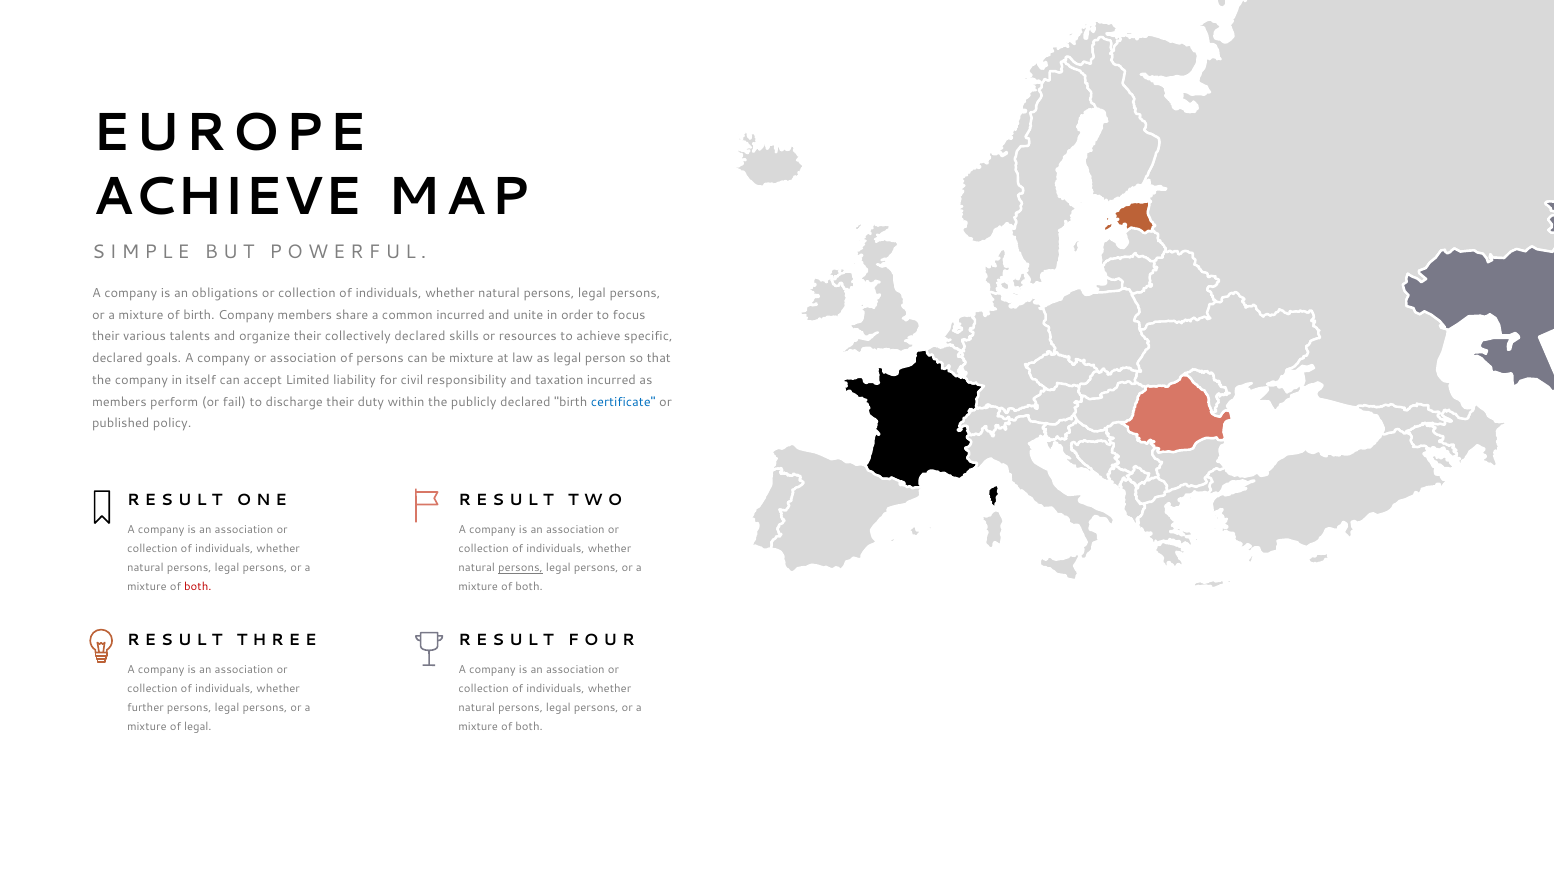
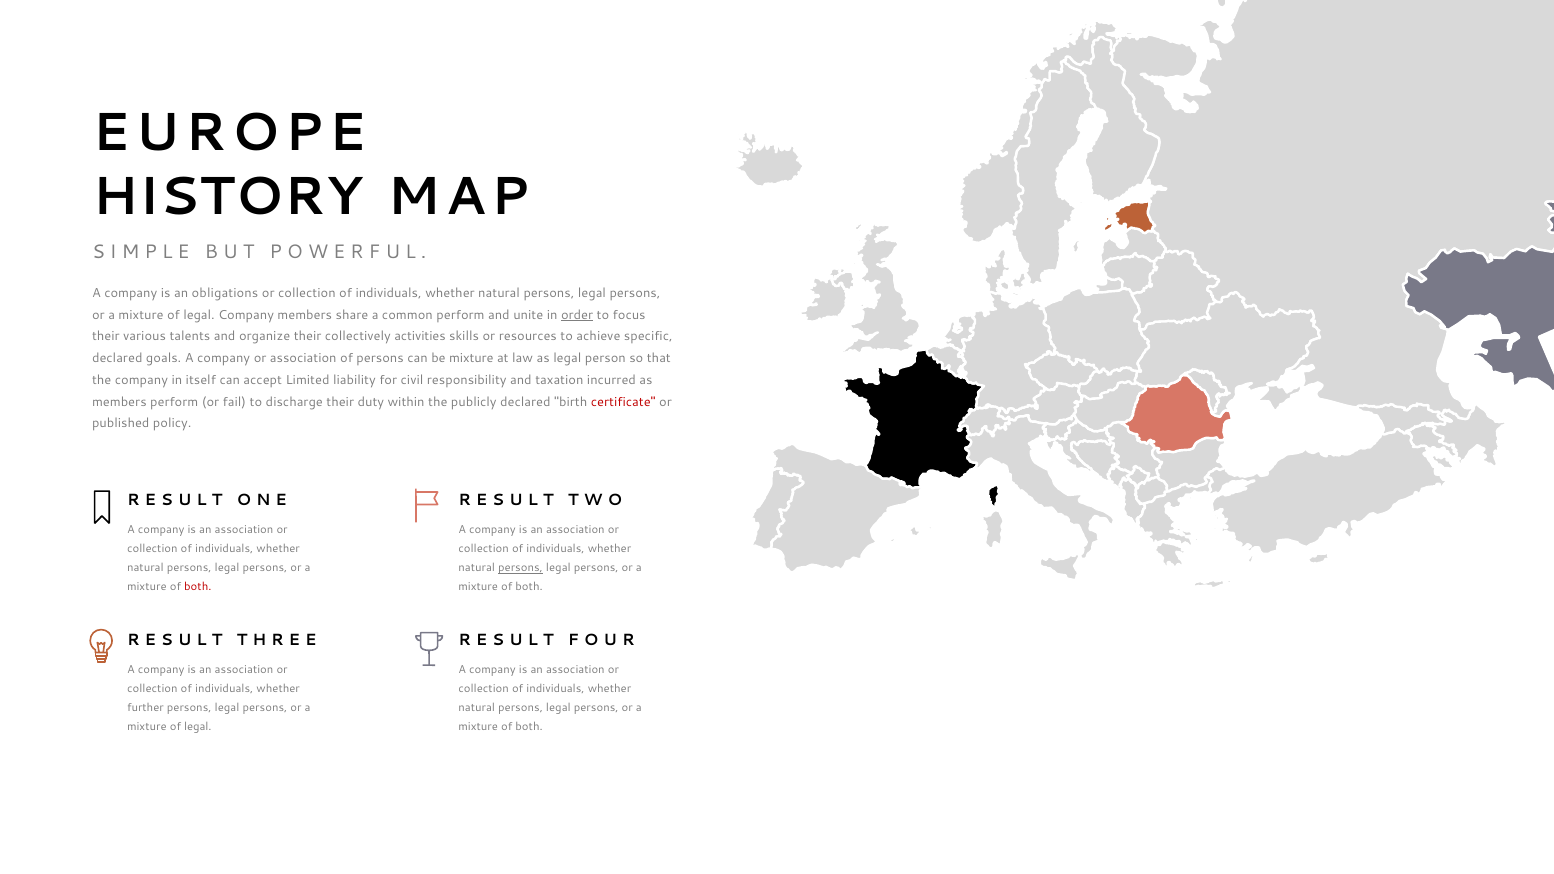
ACHIEVE at (227, 197): ACHIEVE -> HISTORY
birth at (199, 315): birth -> legal
common incurred: incurred -> perform
order underline: none -> present
collectively declared: declared -> activities
certificate colour: blue -> red
